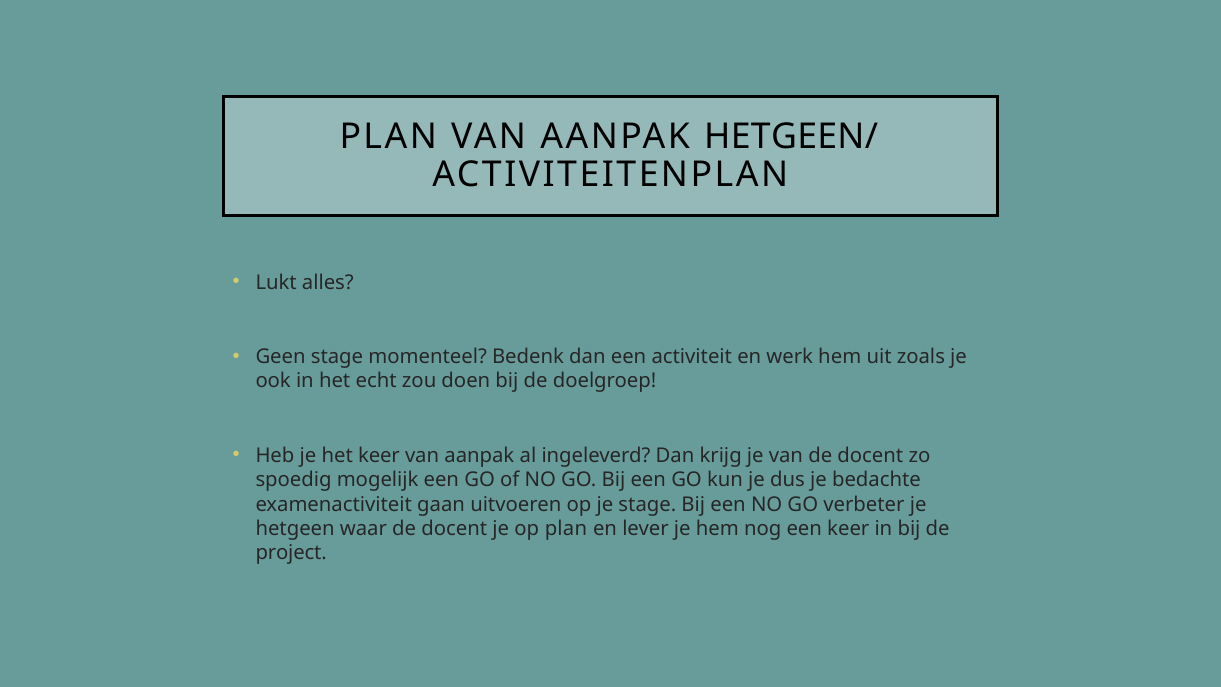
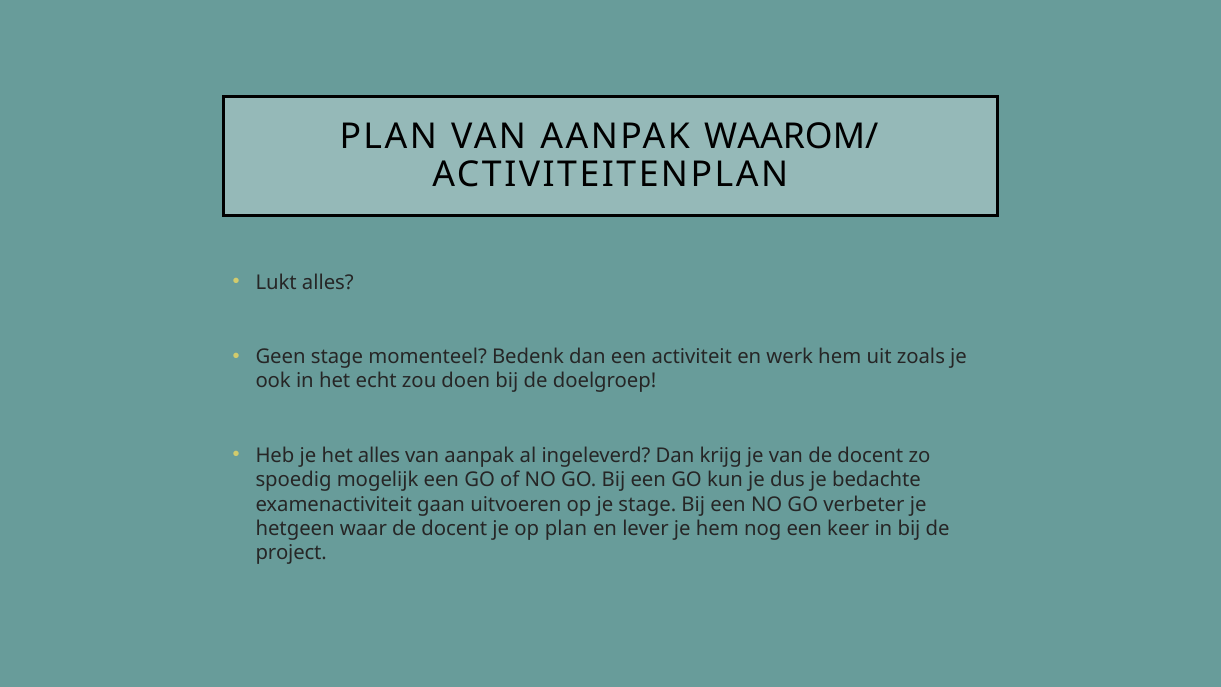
HETGEEN/: HETGEEN/ -> WAAROM/
het keer: keer -> alles
